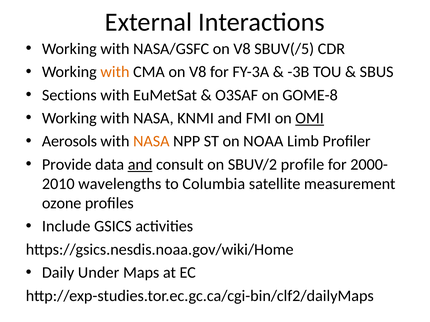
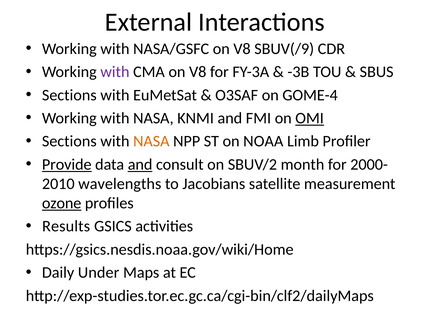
SBUV(/5: SBUV(/5 -> SBUV(/9
with at (115, 72) colour: orange -> purple
GOME-8: GOME-8 -> GOME-4
Aerosols at (69, 142): Aerosols -> Sections
Provide underline: none -> present
profile: profile -> month
Columbia: Columbia -> Jacobians
ozone underline: none -> present
Include: Include -> Results
